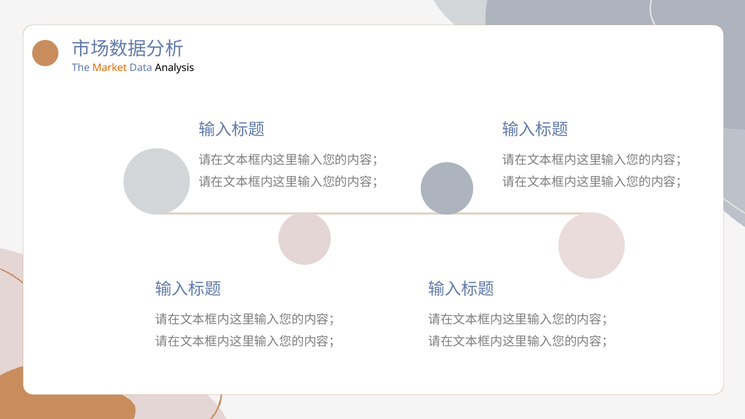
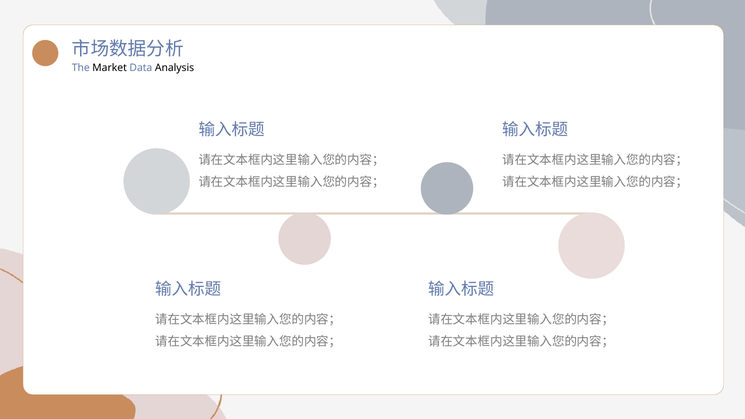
Market colour: orange -> black
